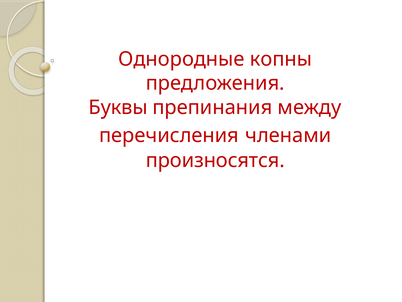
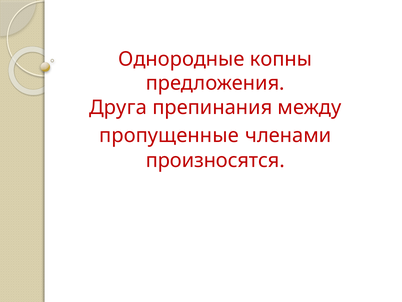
Буквы: Буквы -> Друга
перечисления: перечисления -> пропущенные
